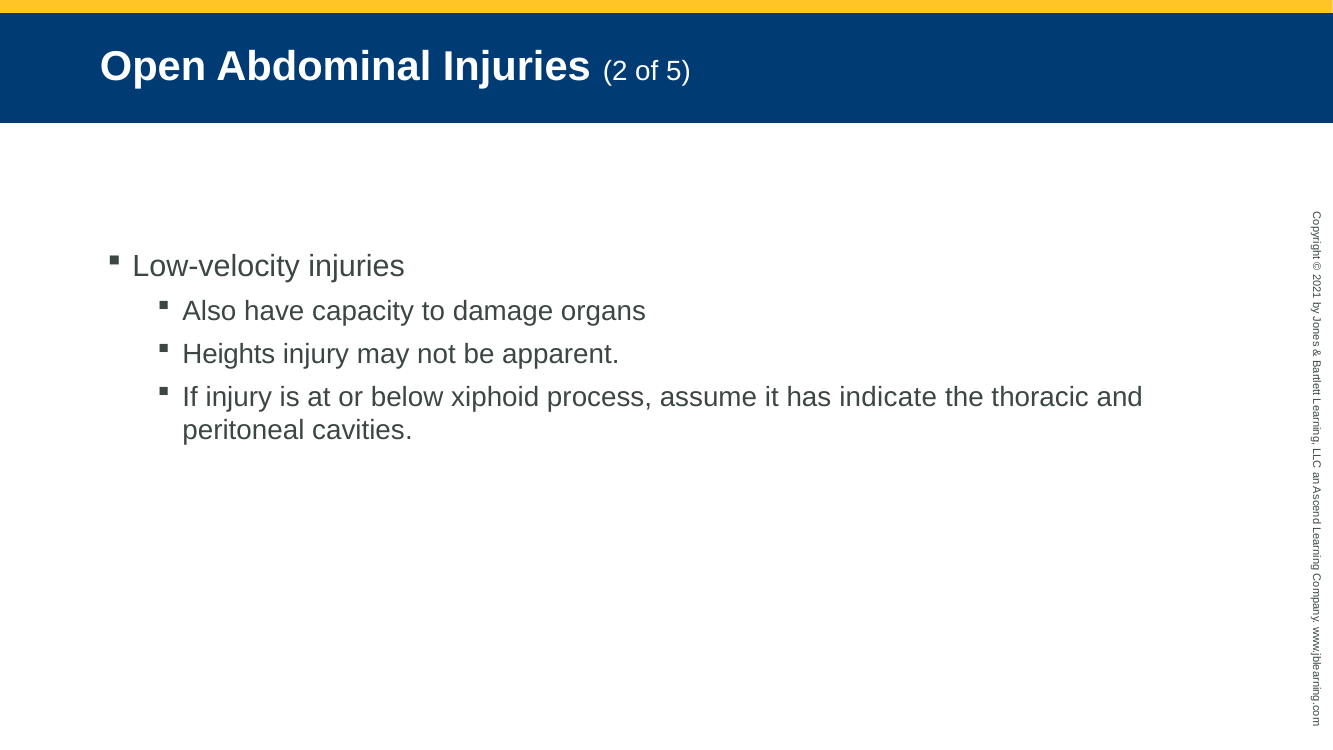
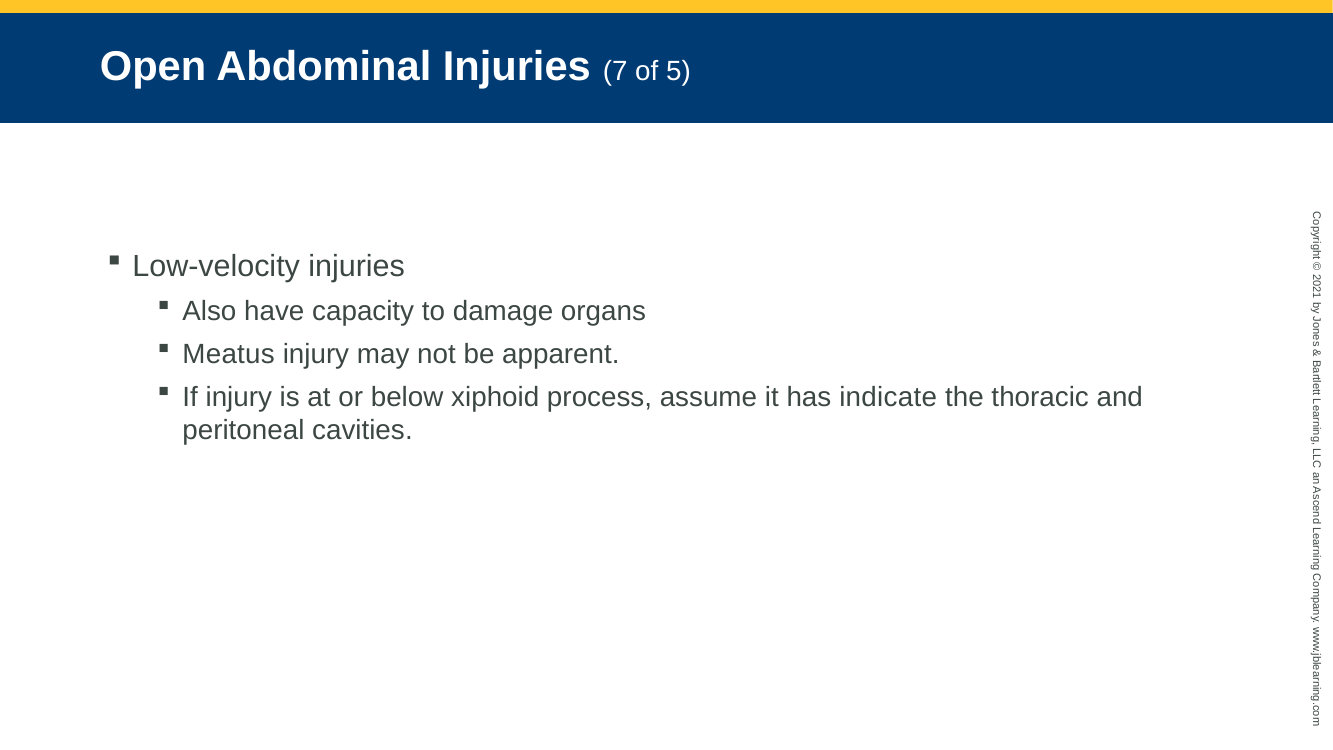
Injuries 2: 2 -> 7
Heights: Heights -> Meatus
